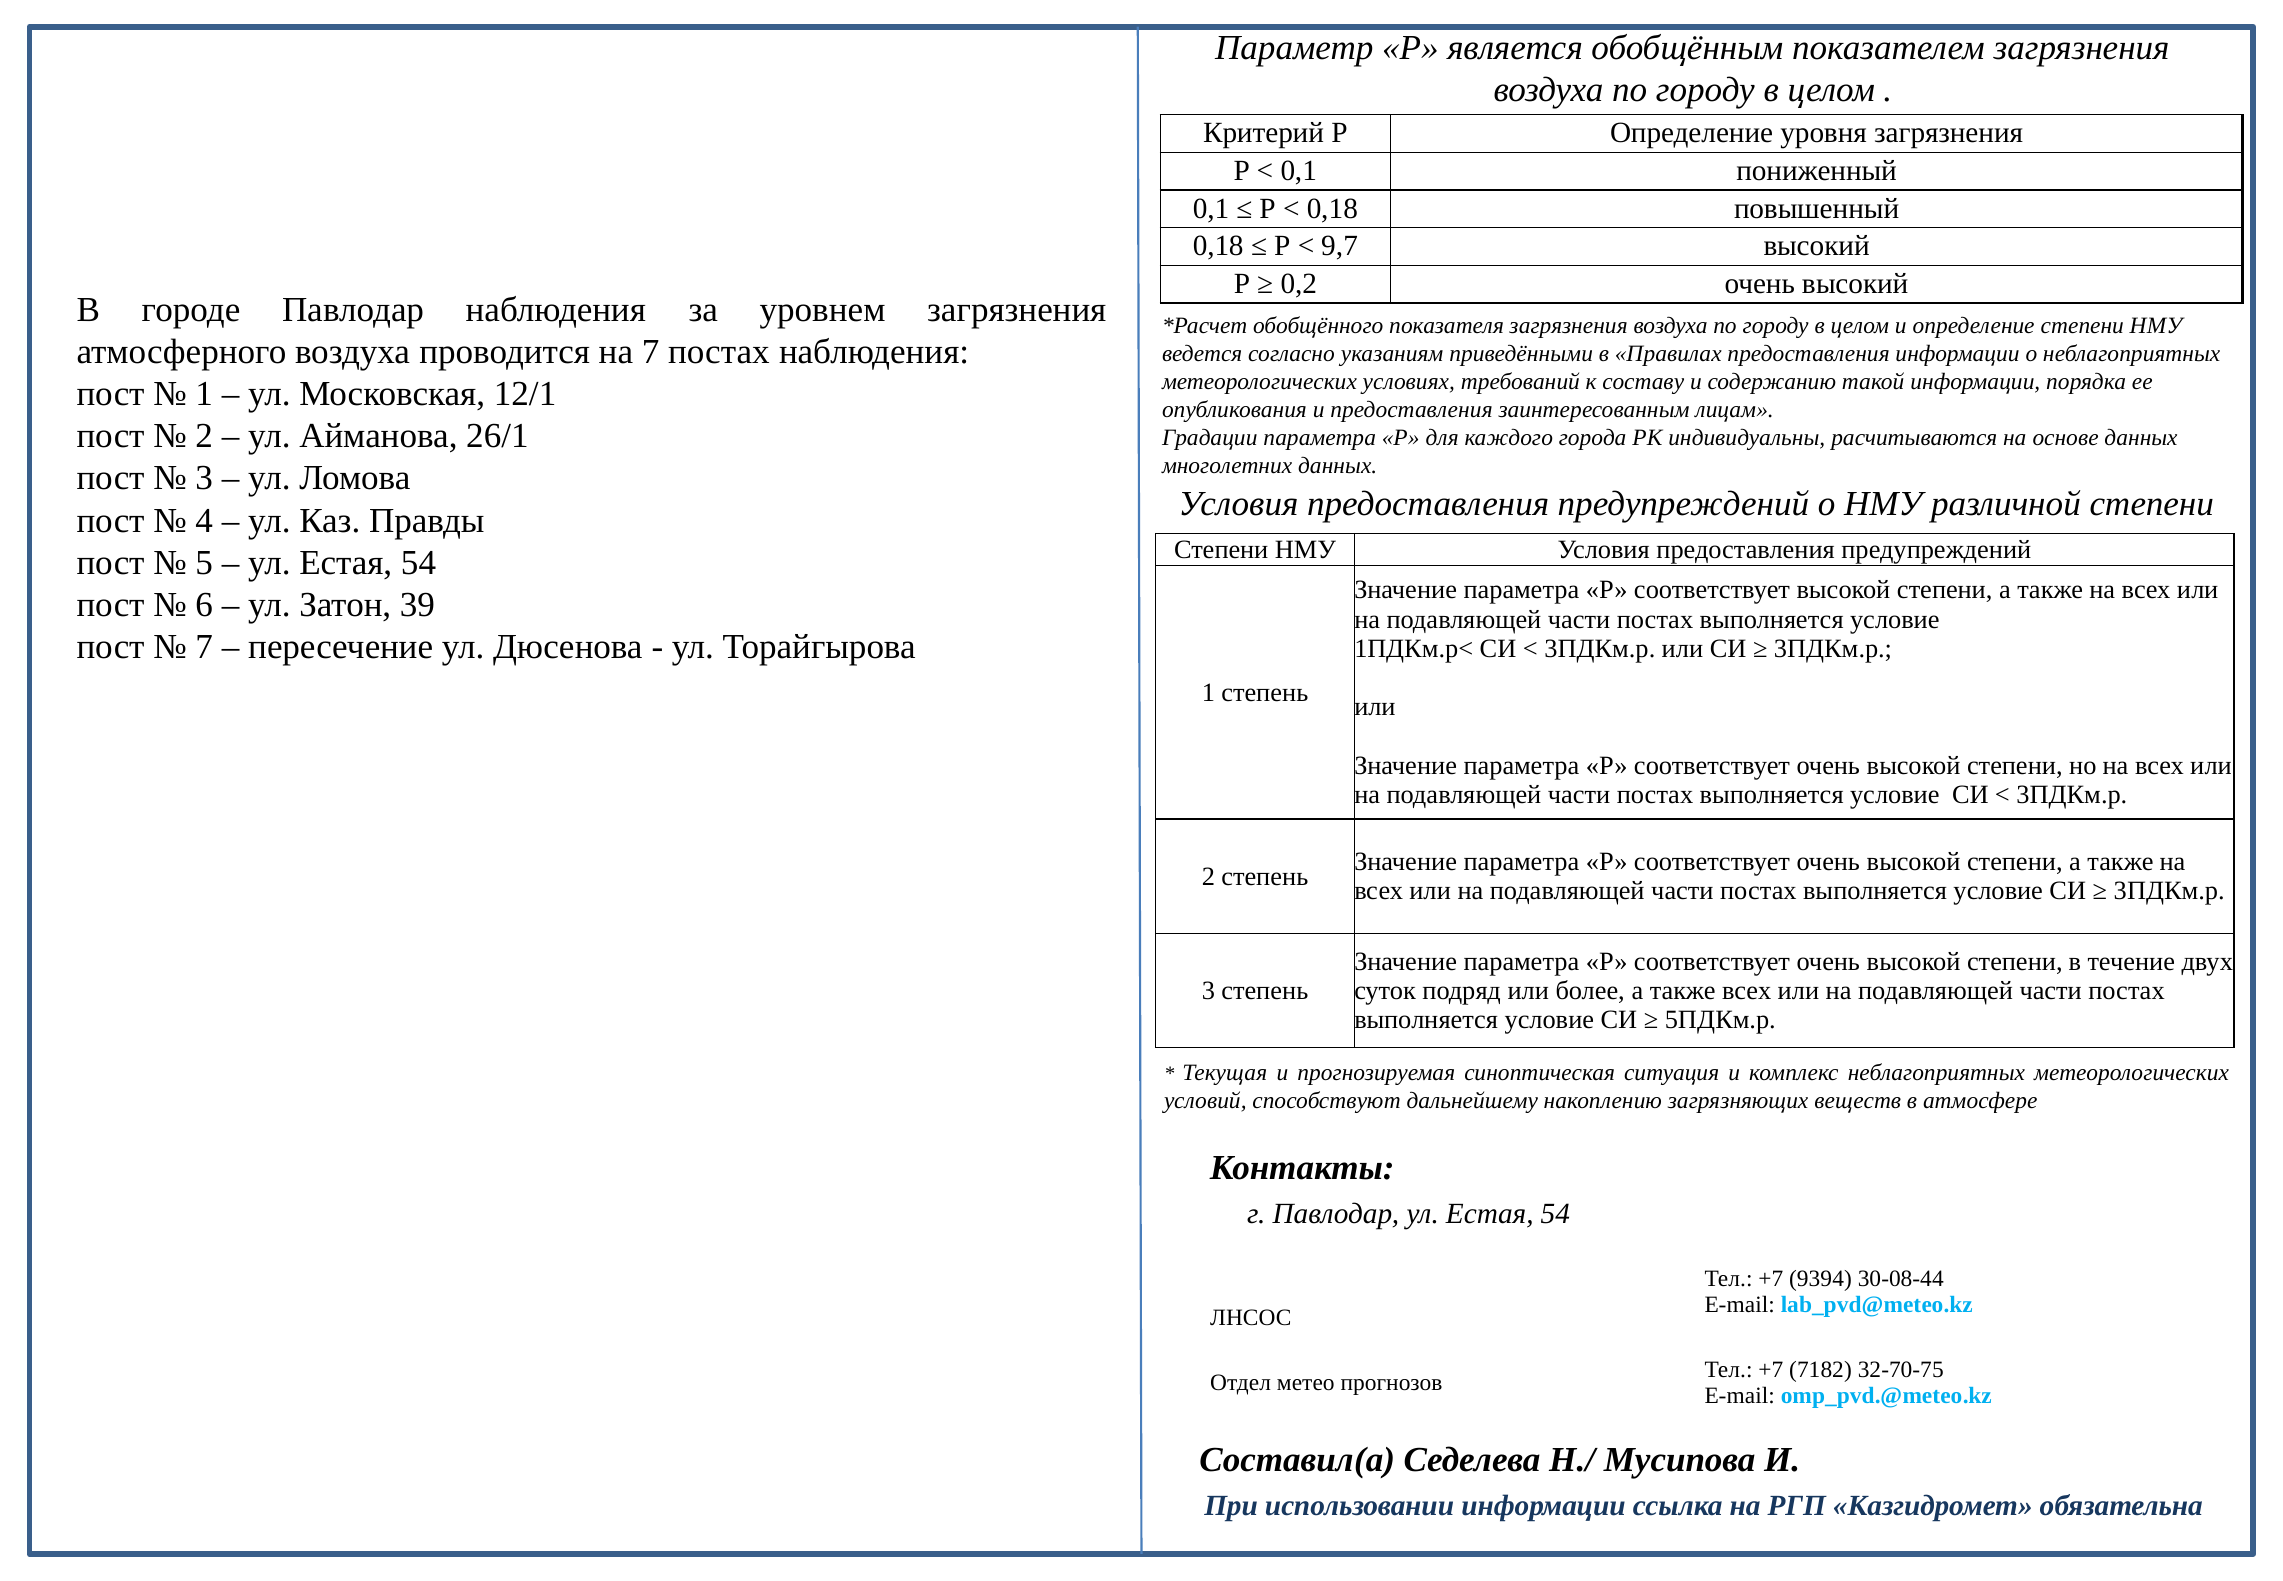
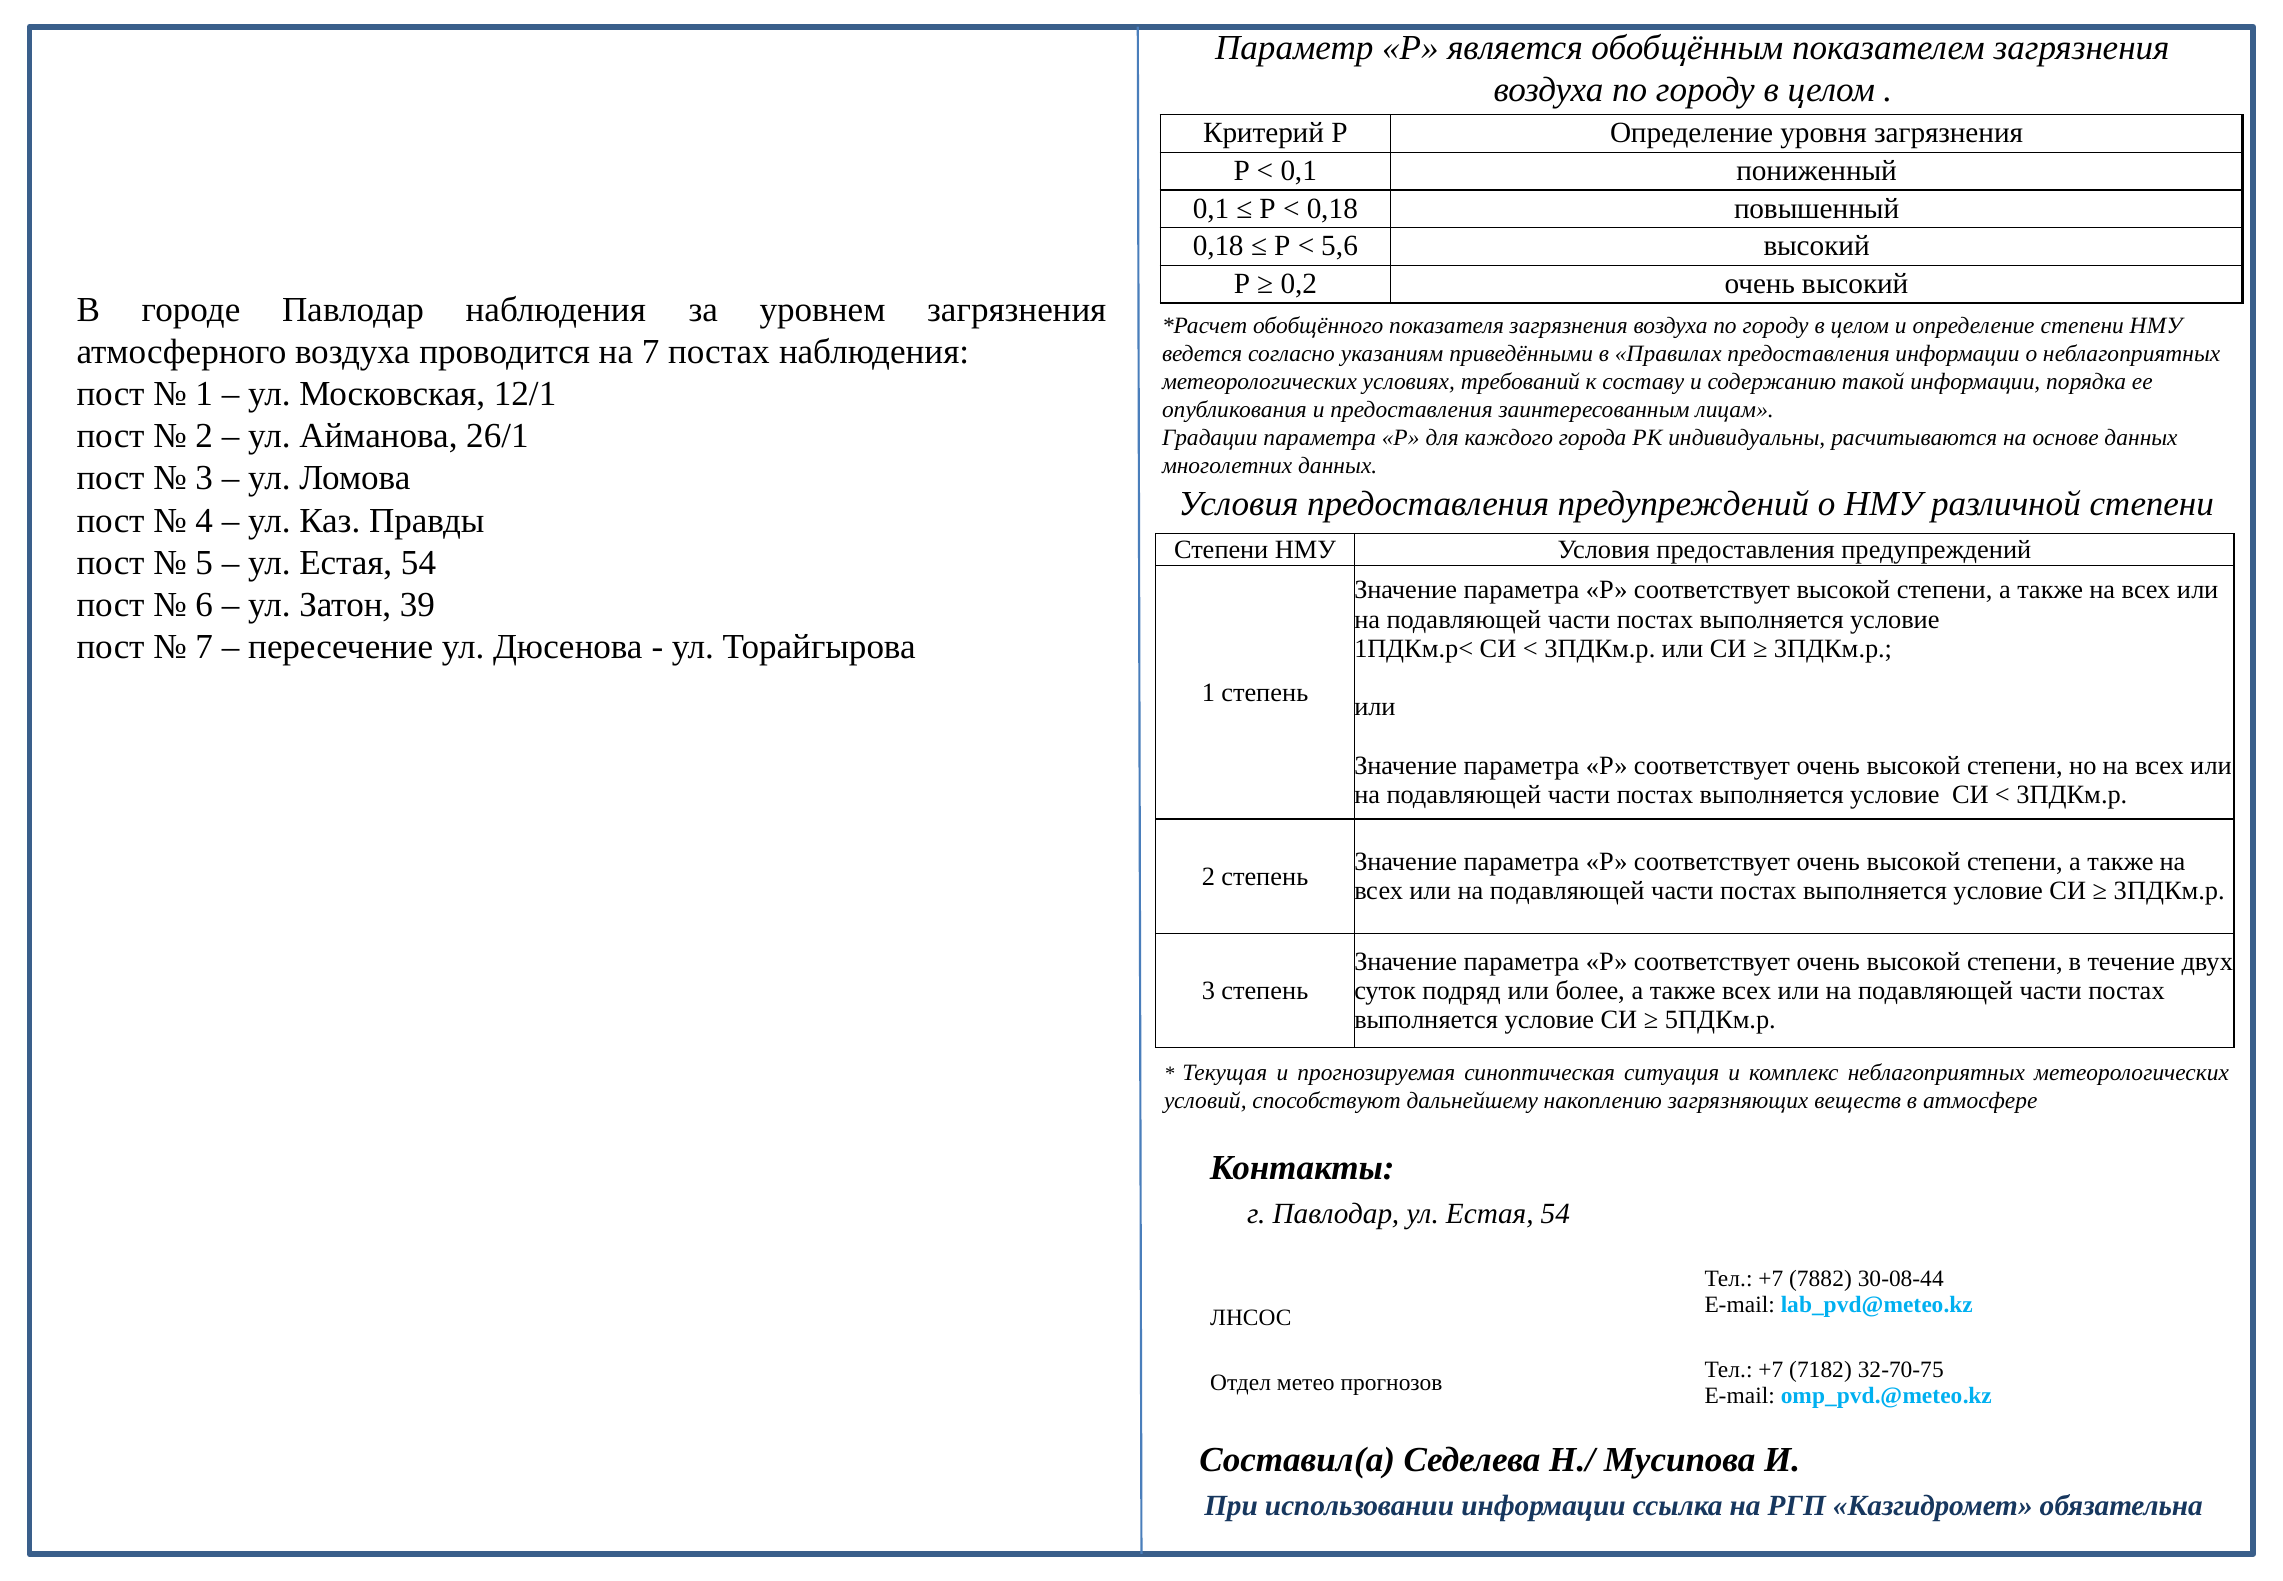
9,7: 9,7 -> 5,6
9394: 9394 -> 7882
